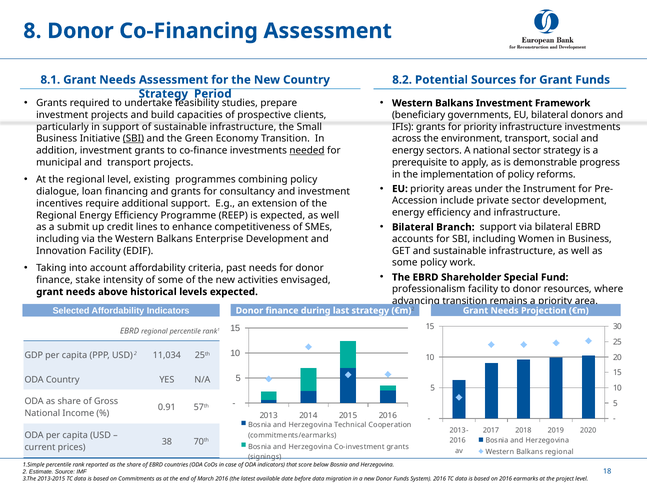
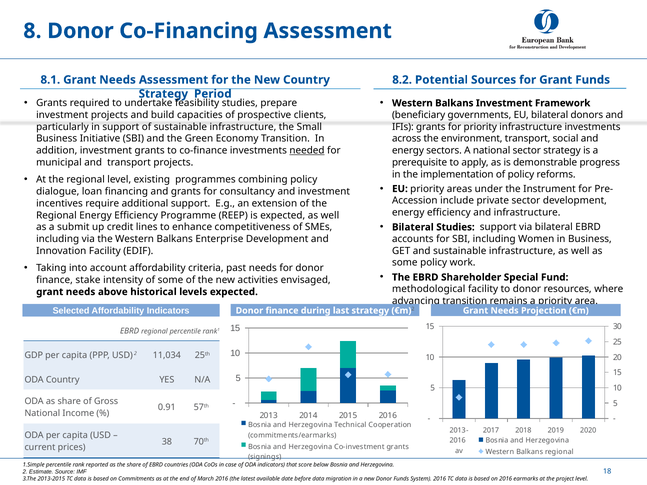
SBI at (133, 139) underline: present -> none
Bilateral Branch: Branch -> Studies
professionalism: professionalism -> methodological
